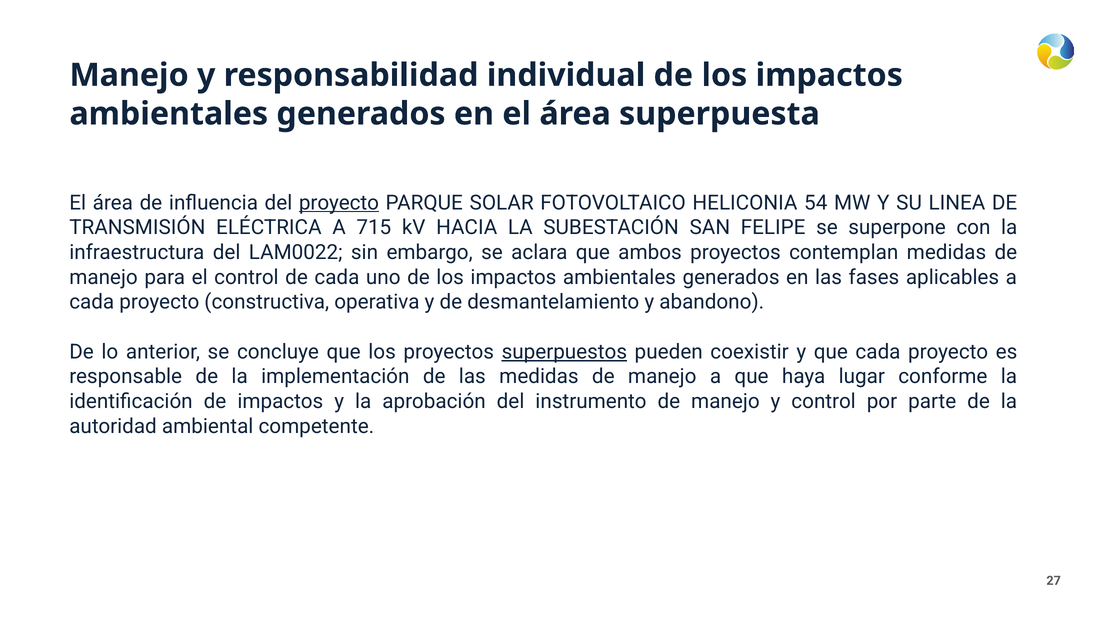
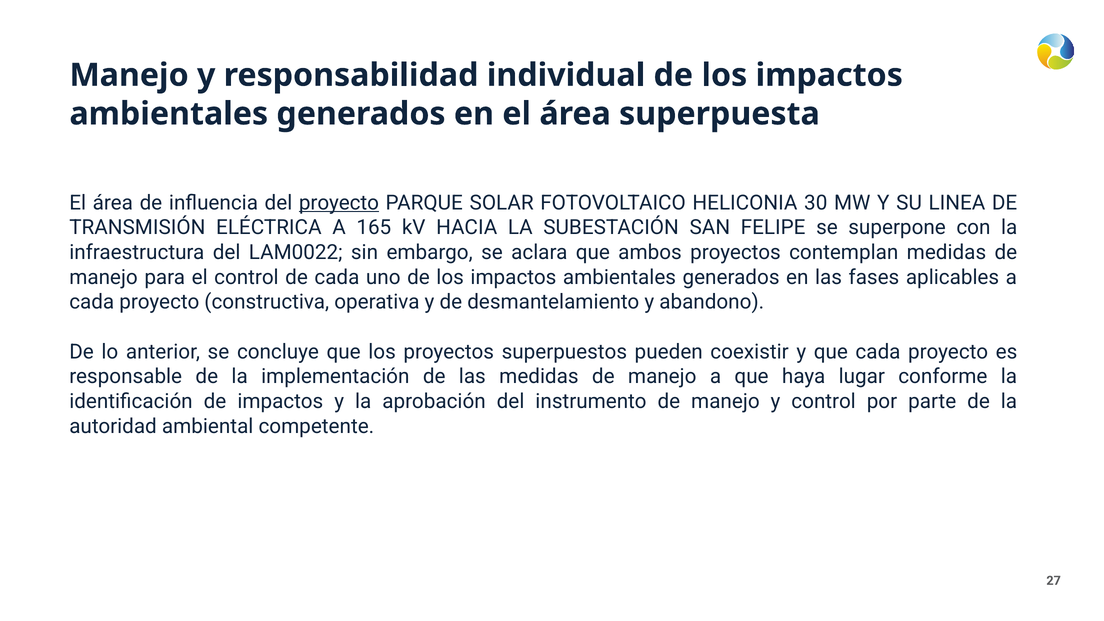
54: 54 -> 30
715: 715 -> 165
superpuestos underline: present -> none
